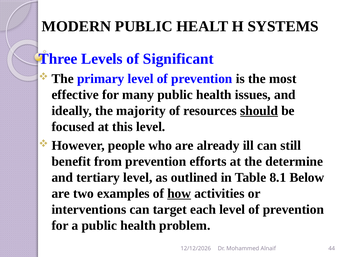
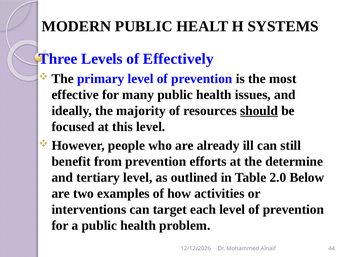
Significant: Significant -> Effectively
8.1: 8.1 -> 2.0
how underline: present -> none
